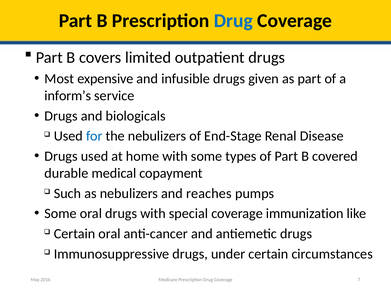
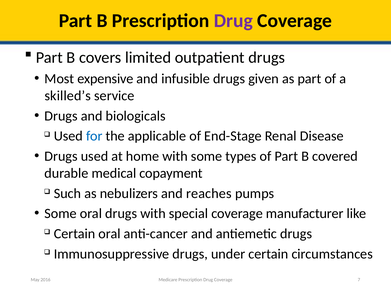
Drug at (233, 21) colour: blue -> purple
inform’s: inform’s -> skilled’s
the nebulizers: nebulizers -> applicable
immunization: immunization -> manufacturer
